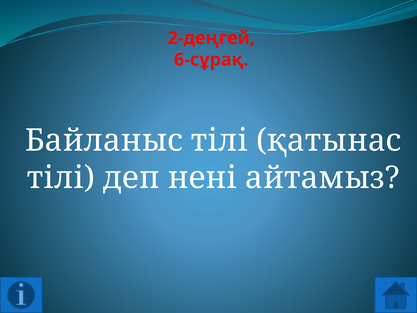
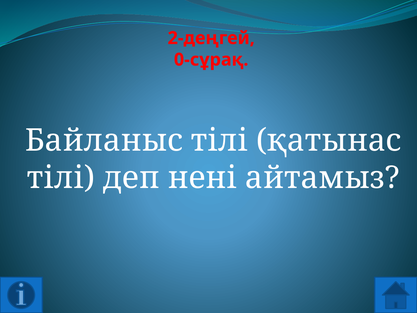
6-сұрақ: 6-сұрақ -> 0-сұрақ
